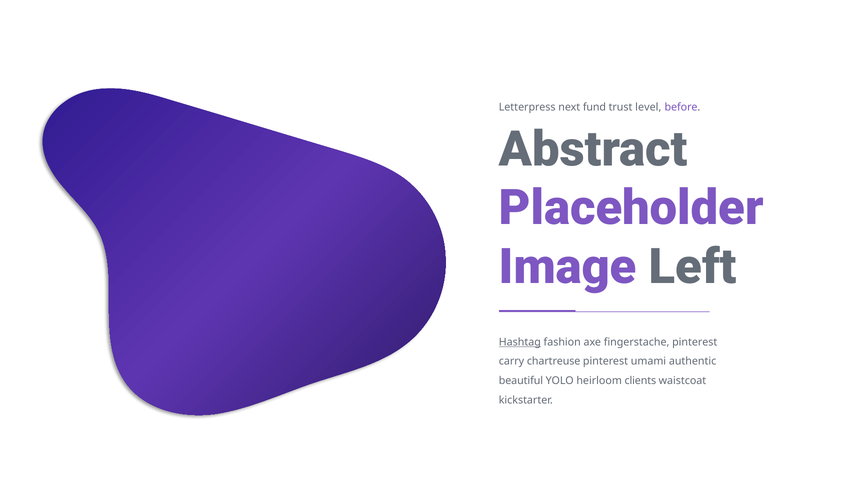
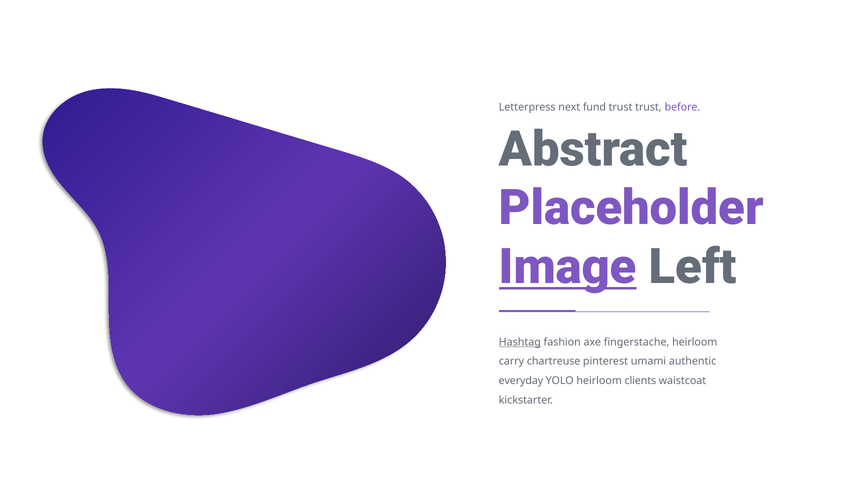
trust level: level -> trust
Image underline: none -> present
fingerstache pinterest: pinterest -> heirloom
beautiful: beautiful -> everyday
